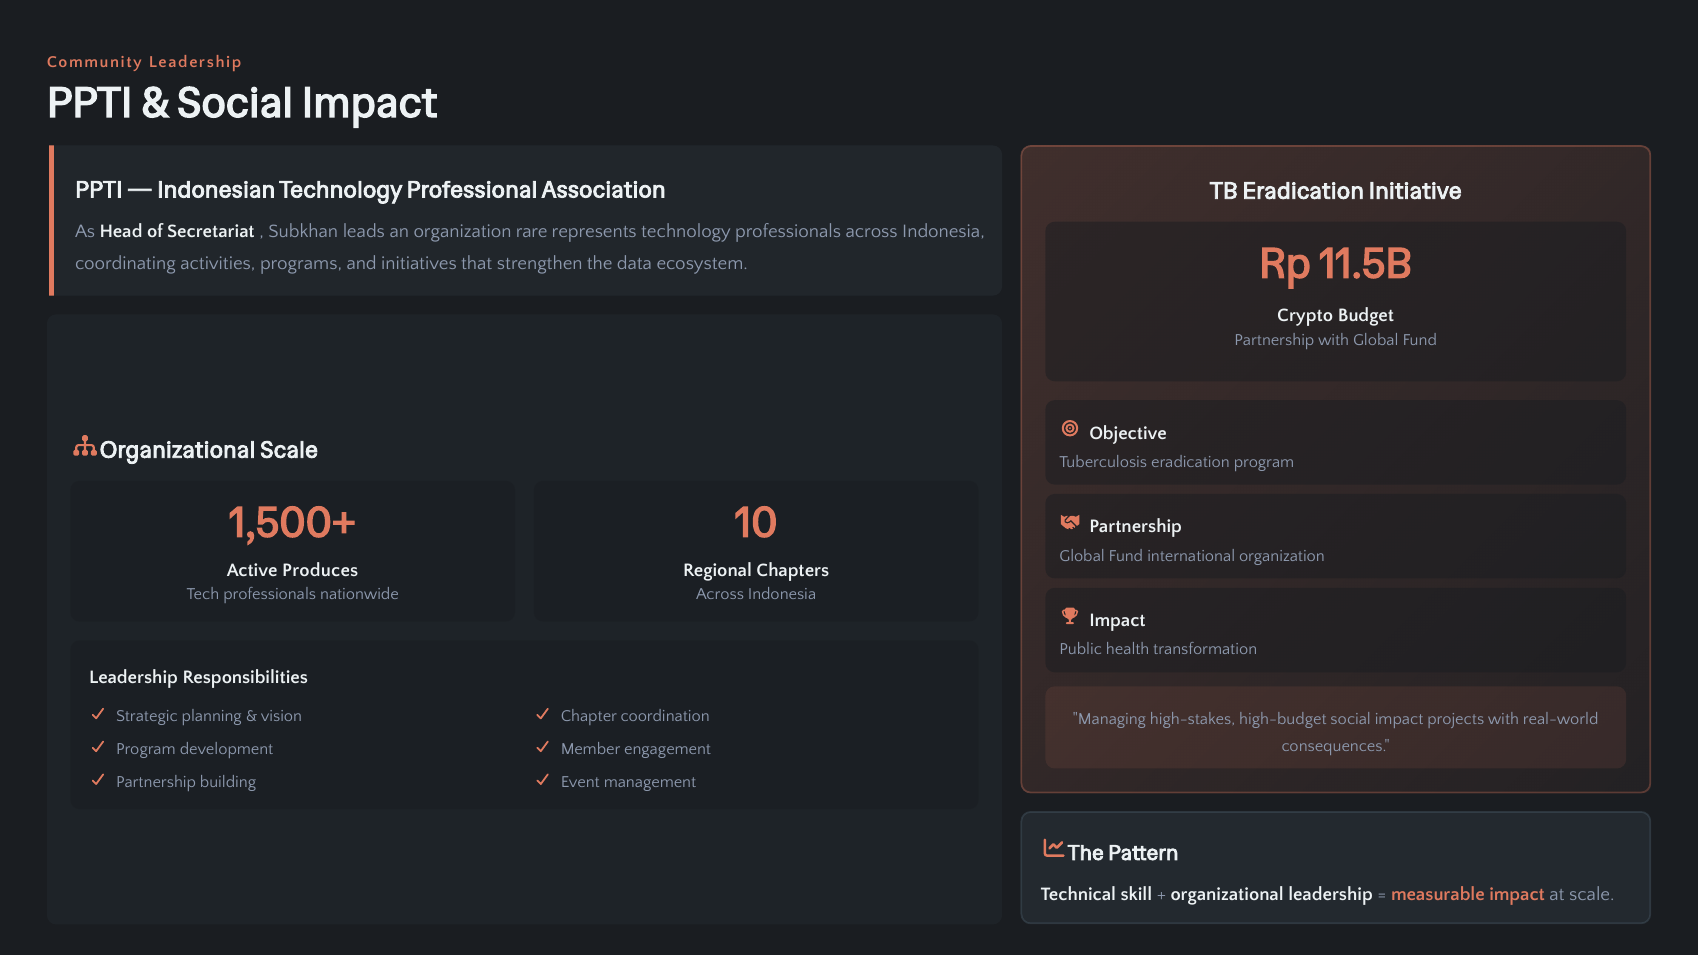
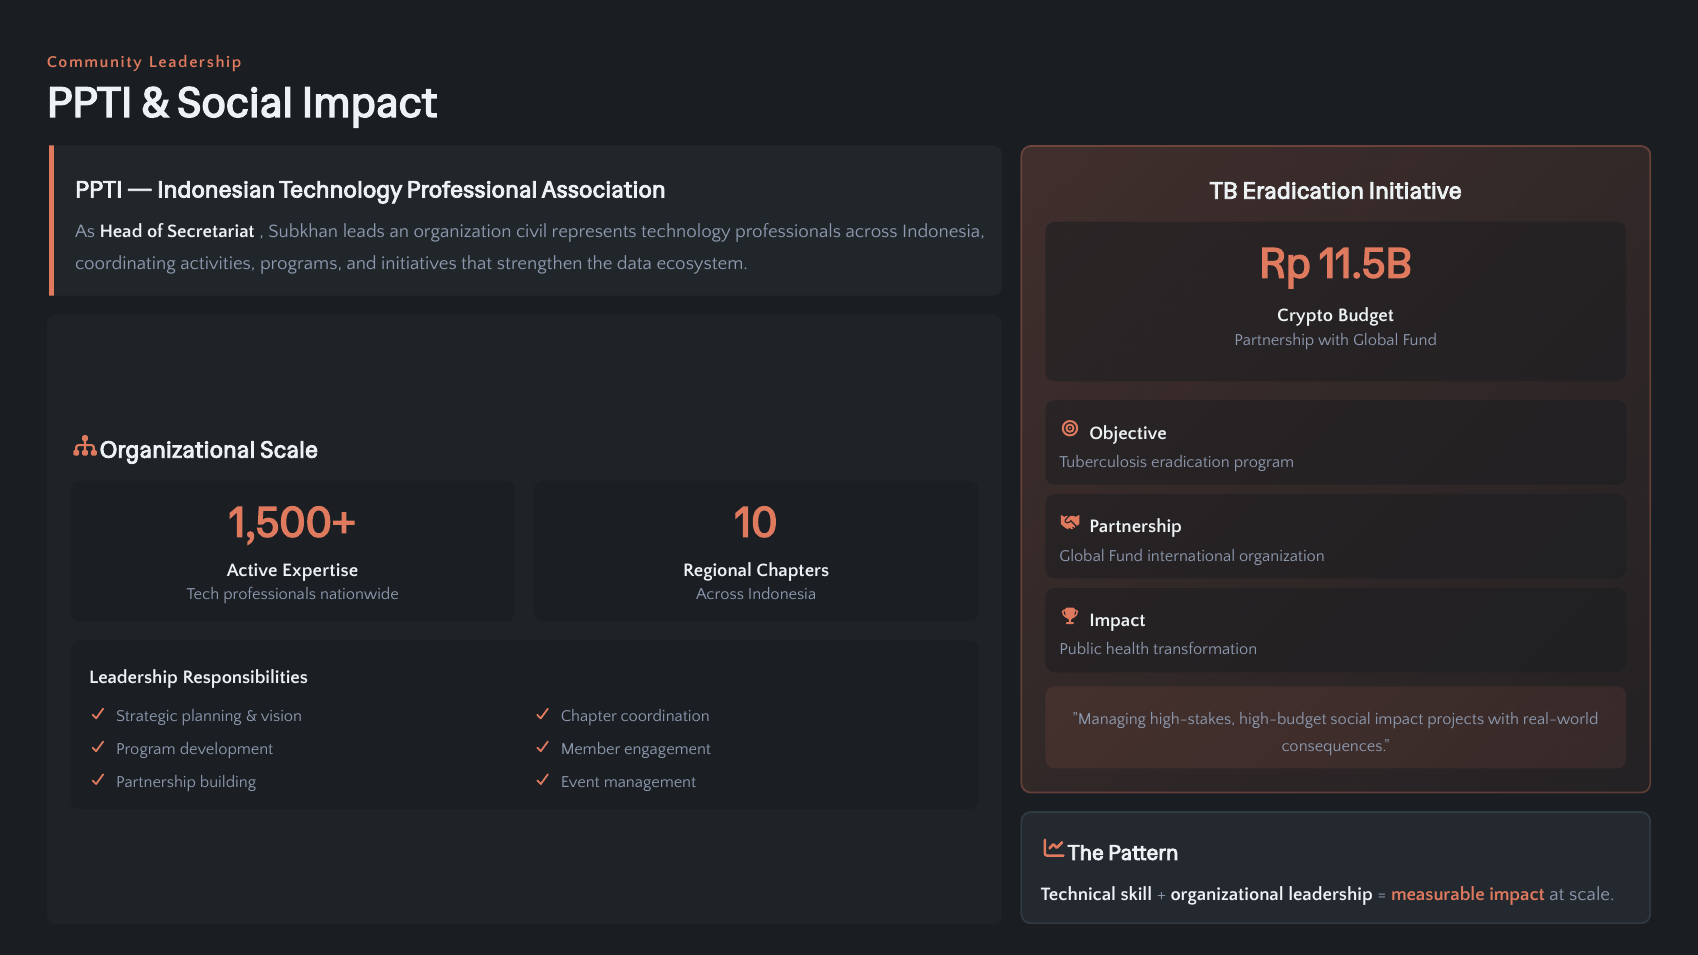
rare: rare -> civil
Produces: Produces -> Expertise
